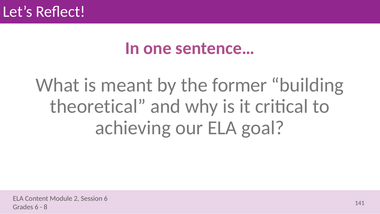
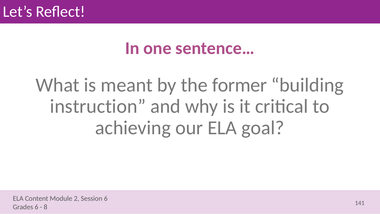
theoretical: theoretical -> instruction
